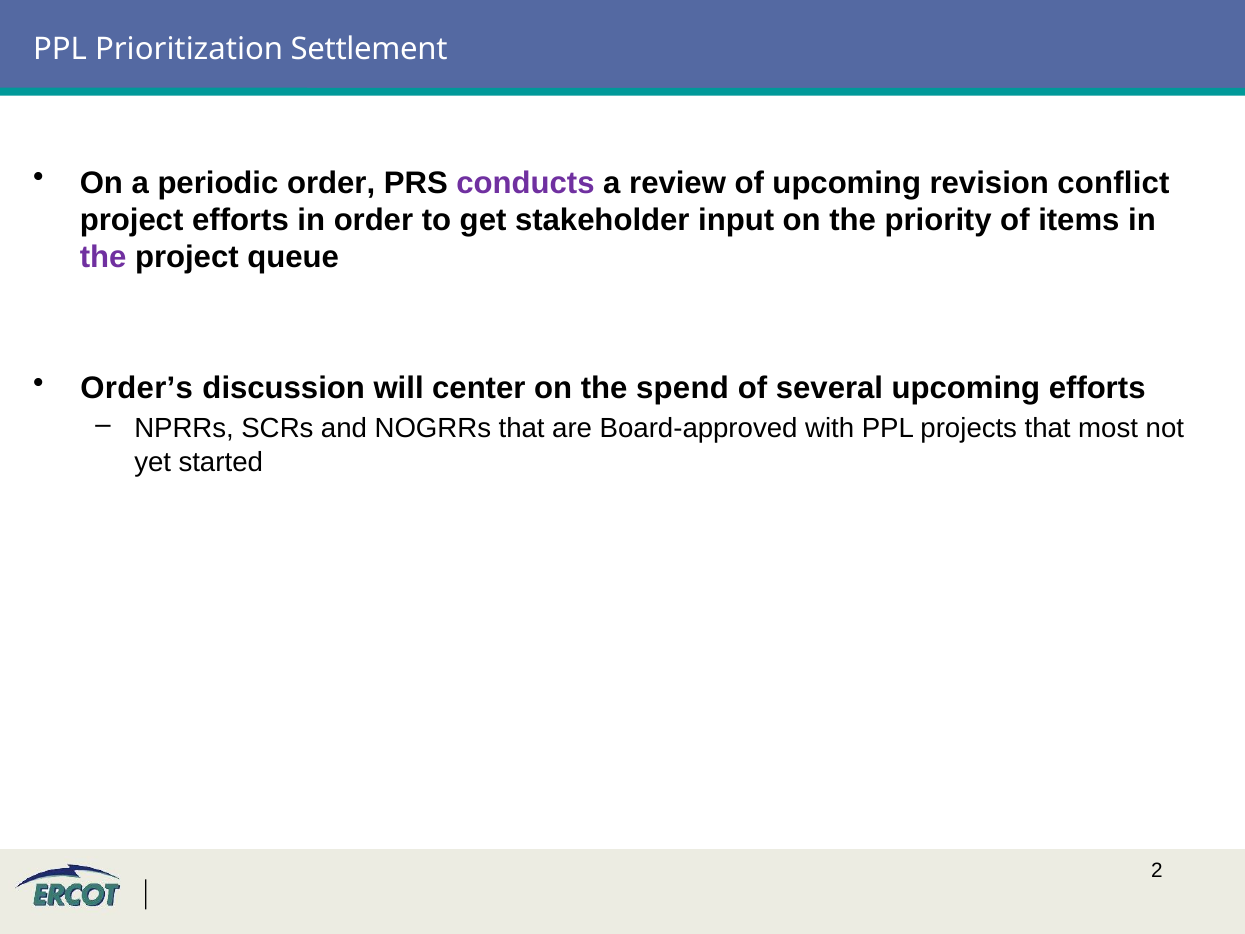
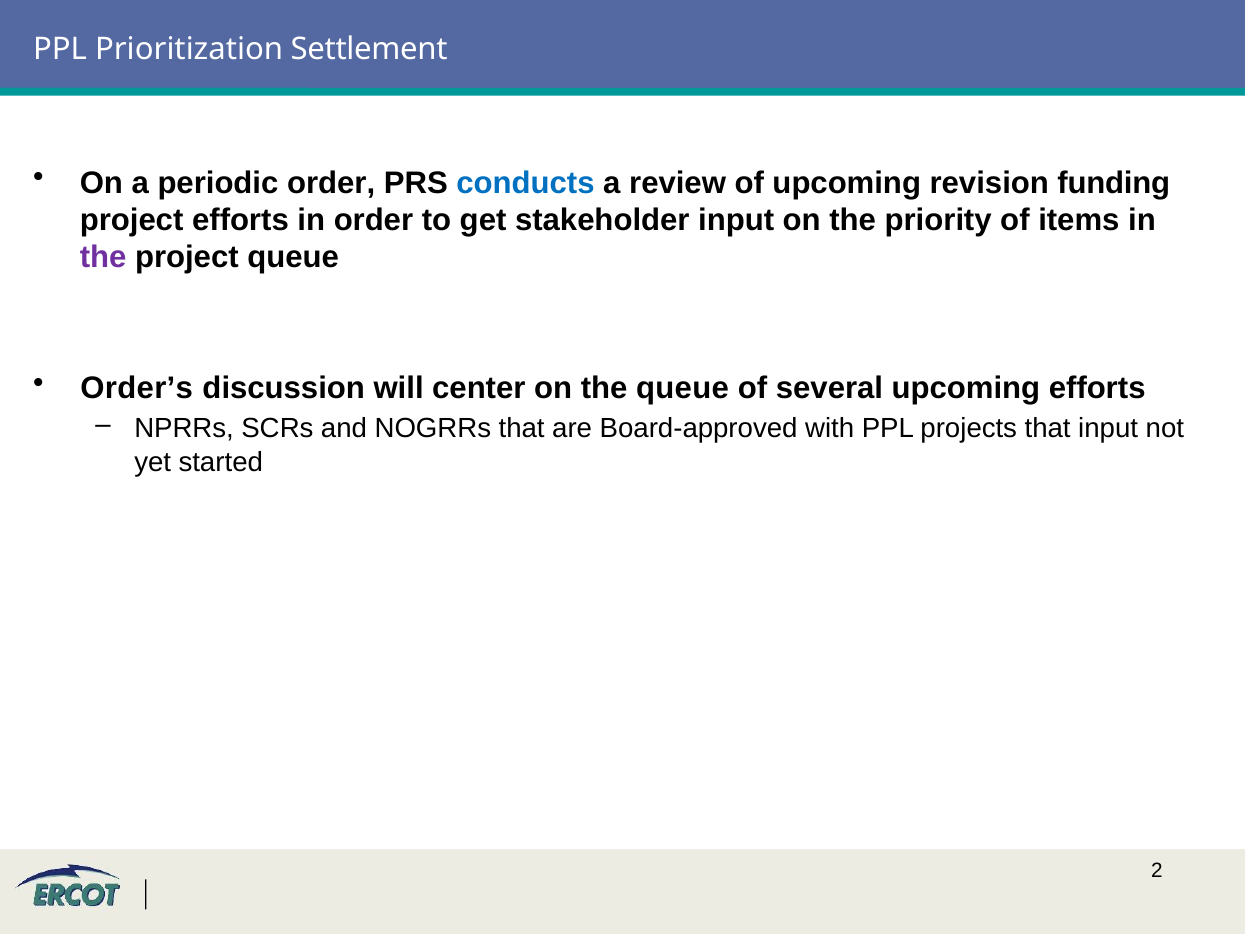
conducts colour: purple -> blue
conflict: conflict -> funding
the spend: spend -> queue
that most: most -> input
